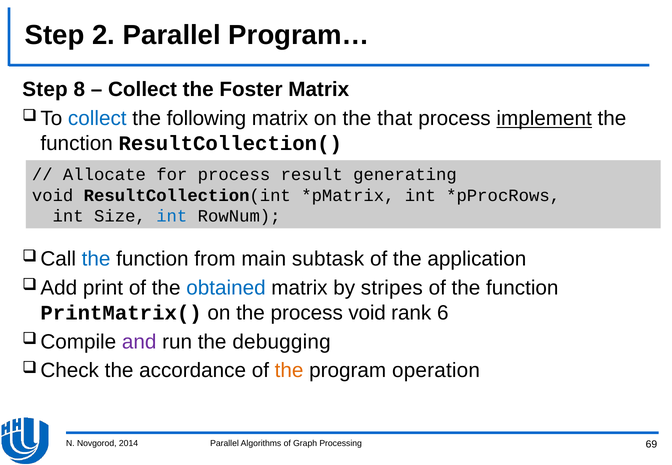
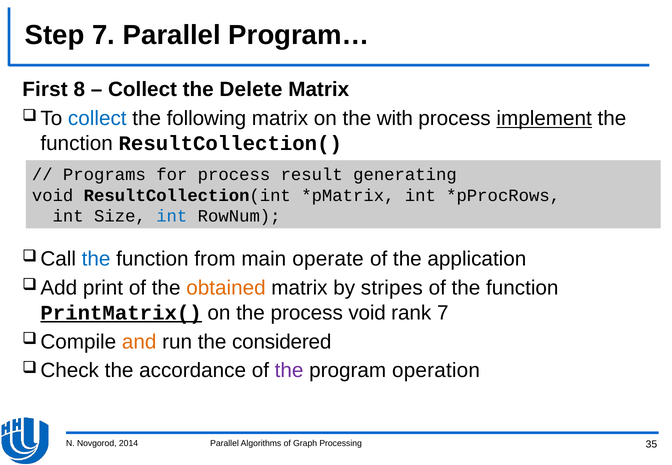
Step 2: 2 -> 7
Step at (45, 90): Step -> First
Foster: Foster -> Delete
that: that -> with
Allocate: Allocate -> Programs
subtask: subtask -> operate
obtained colour: blue -> orange
PrintMatrix( underline: none -> present
rank 6: 6 -> 7
and colour: purple -> orange
debugging: debugging -> considered
the at (289, 371) colour: orange -> purple
69: 69 -> 35
